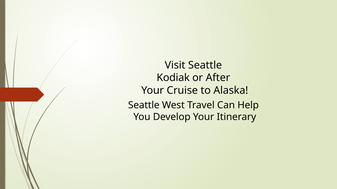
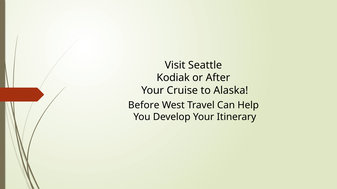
Seattle at (144, 105): Seattle -> Before
